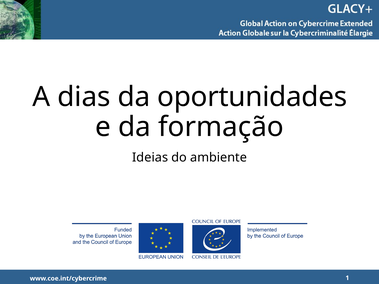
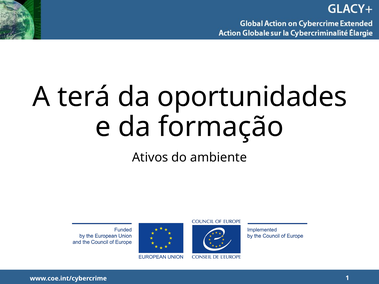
dias: dias -> terá
Ideias: Ideias -> Ativos
